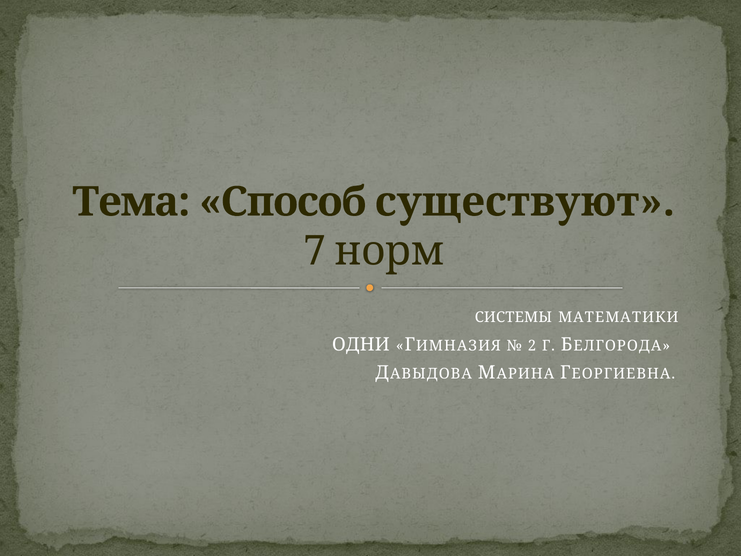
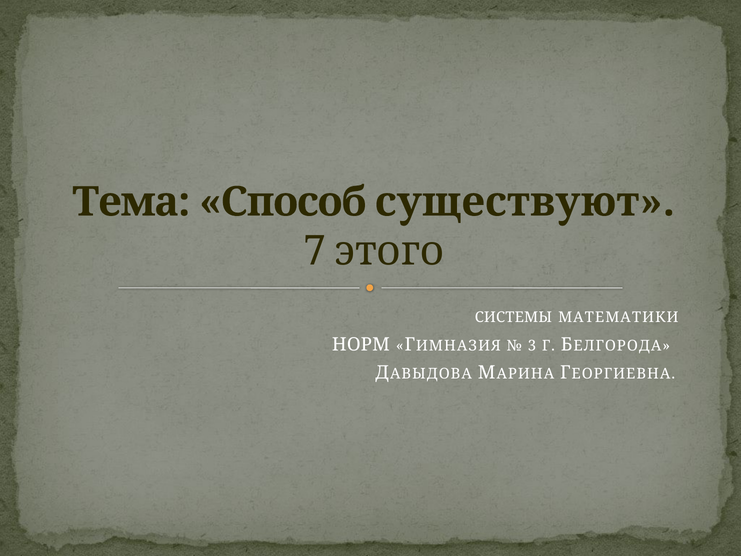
норм: норм -> этого
ОДНИ: ОДНИ -> НОРМ
2: 2 -> 3
